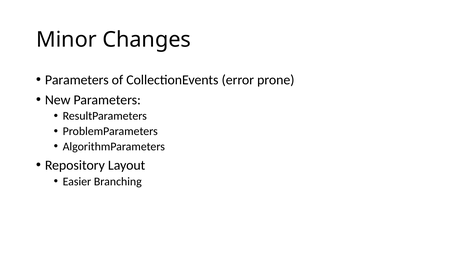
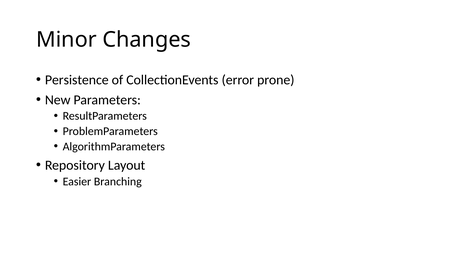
Parameters at (77, 80): Parameters -> Persistence
